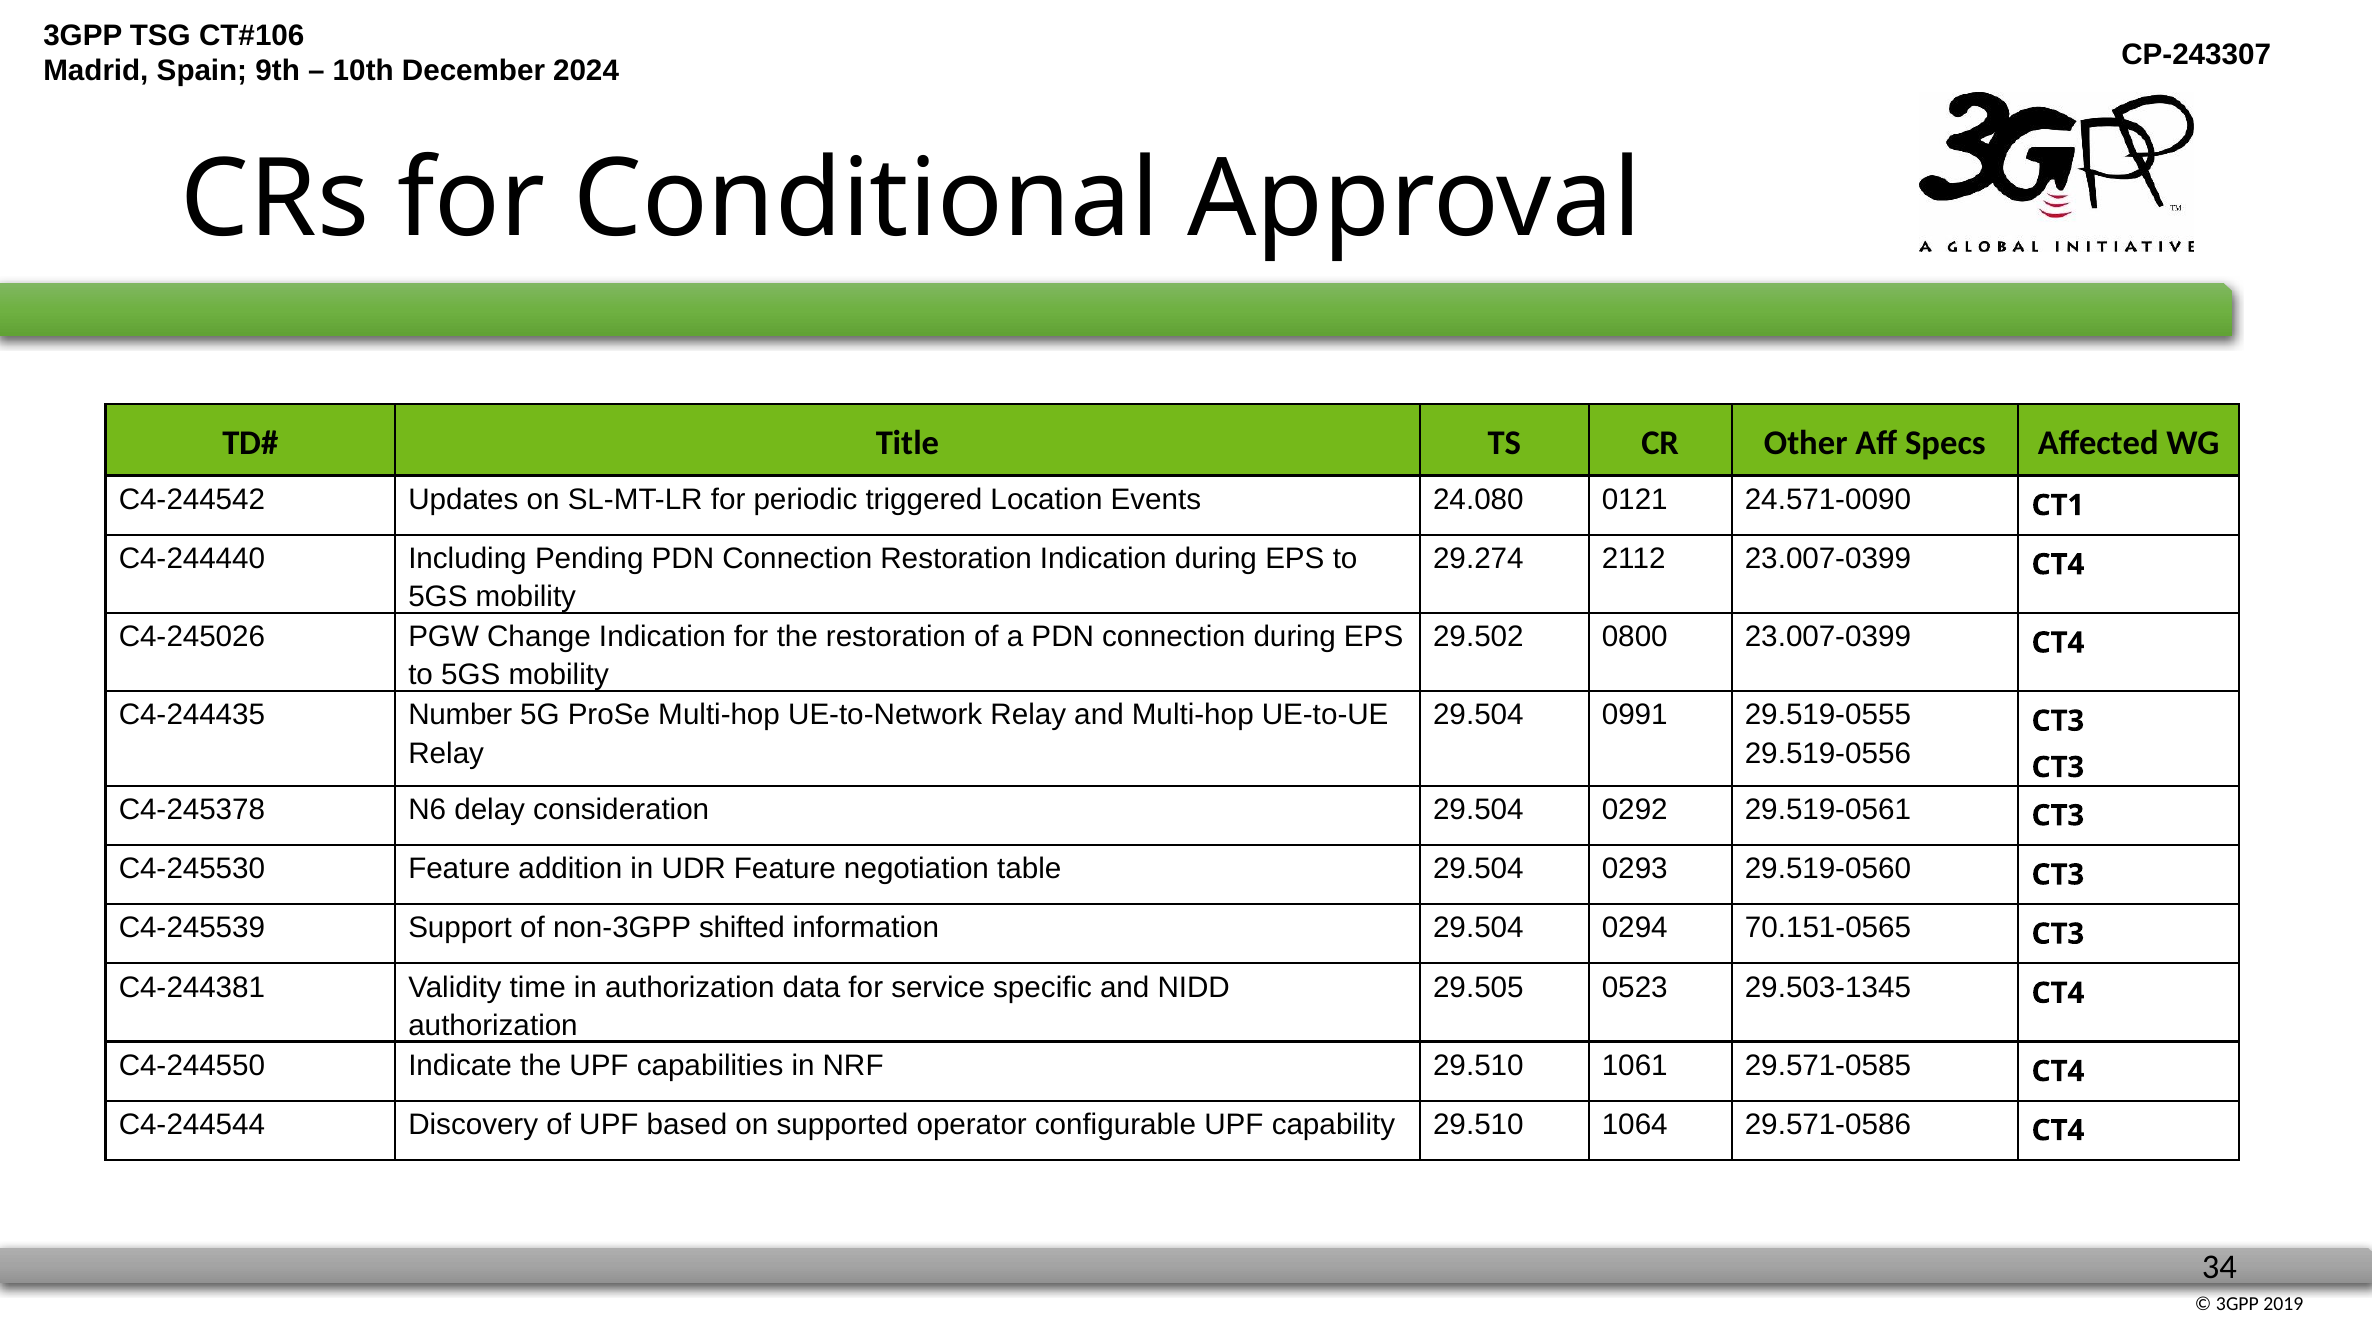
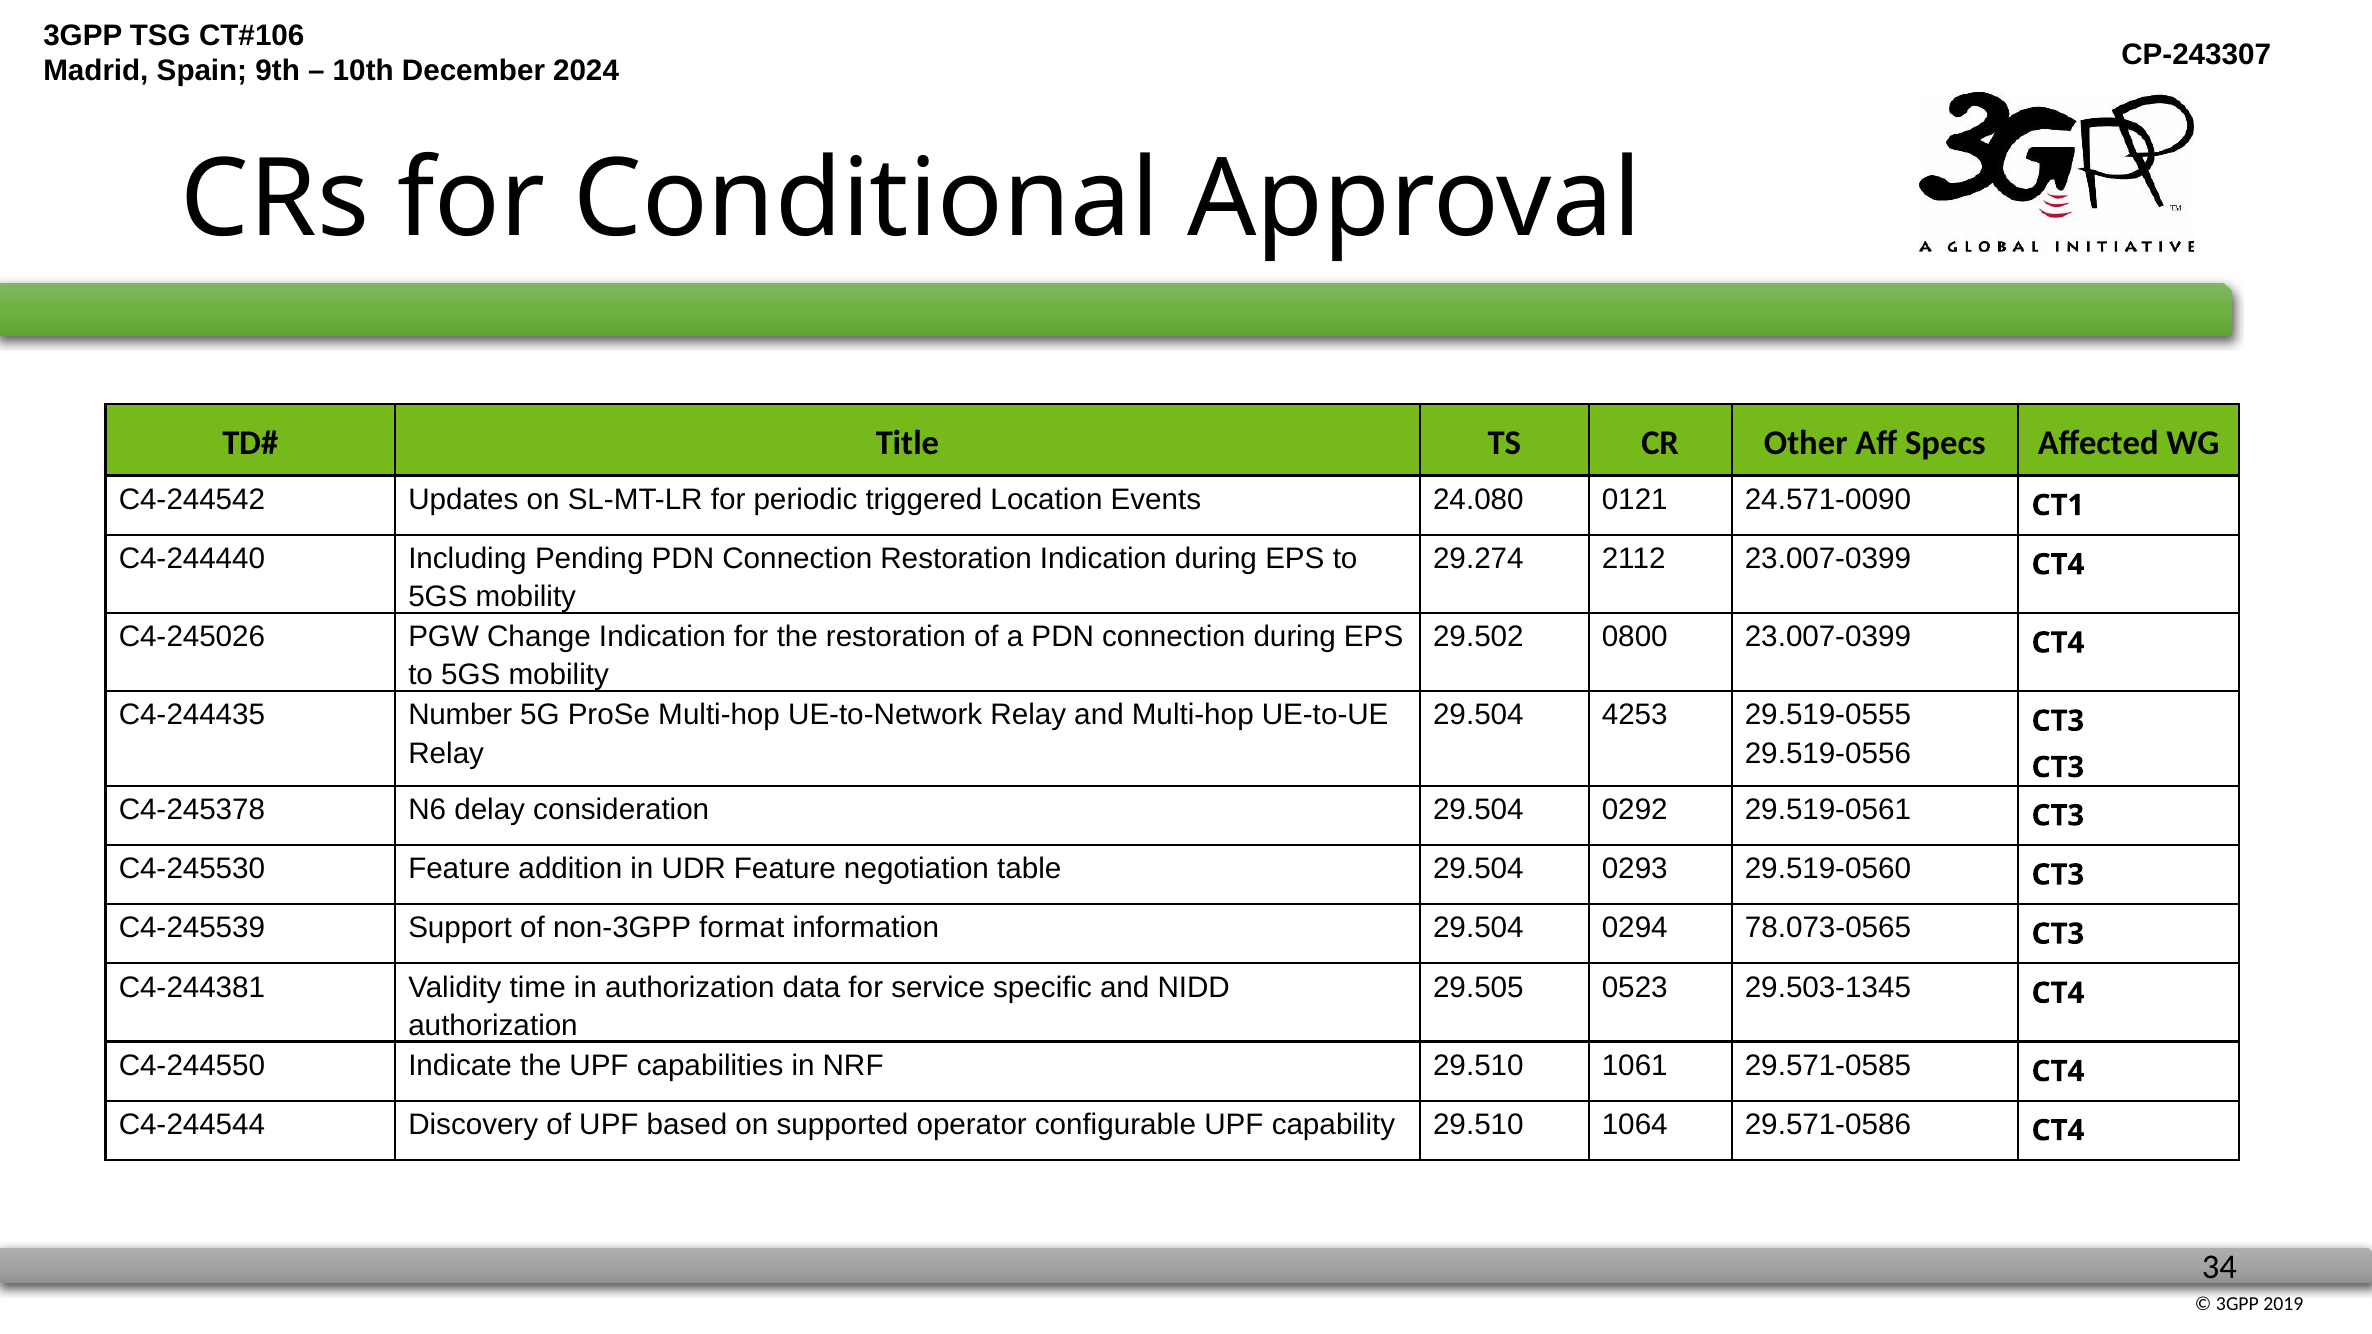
0991: 0991 -> 4253
shifted: shifted -> format
70.151-0565: 70.151-0565 -> 78.073-0565
